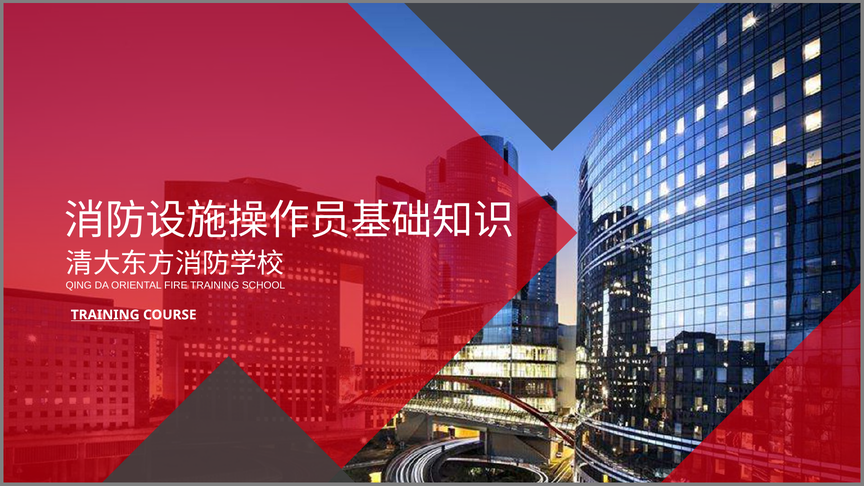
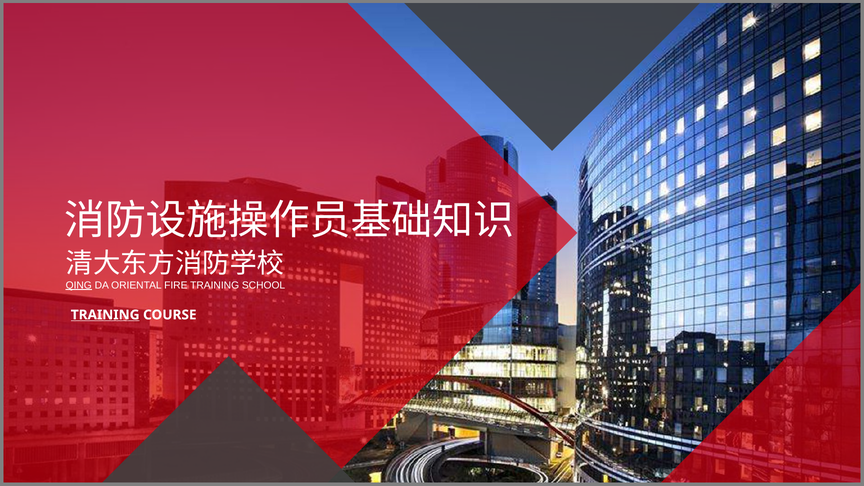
QING underline: none -> present
